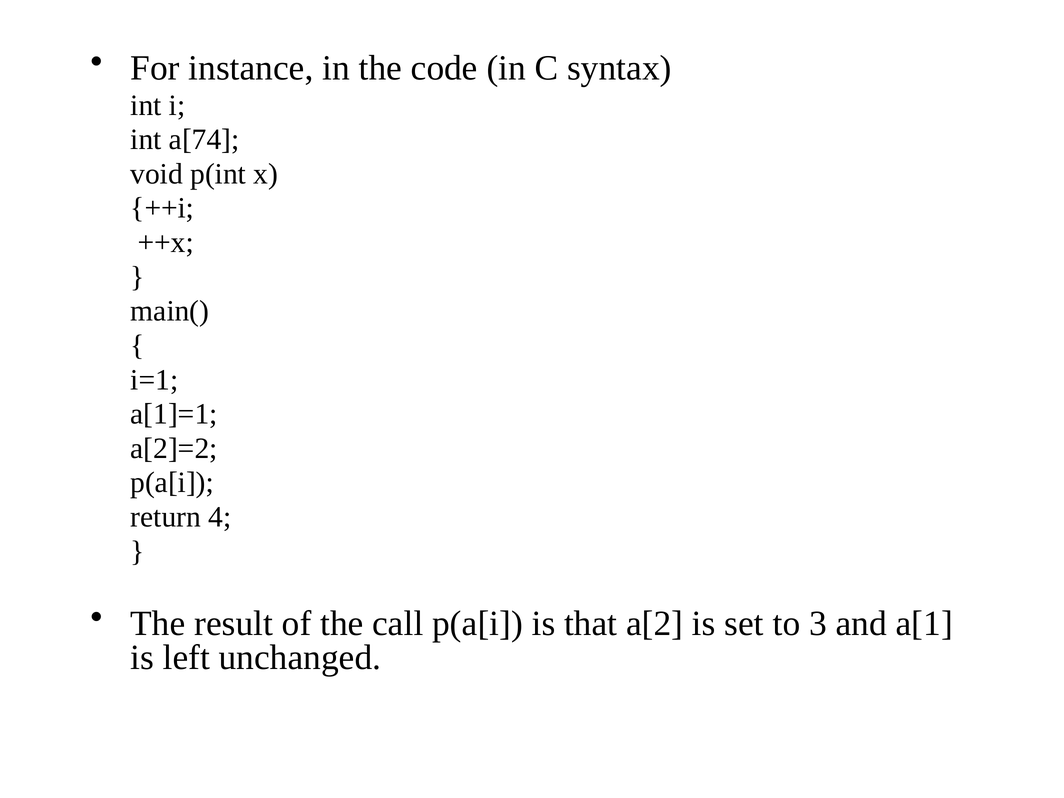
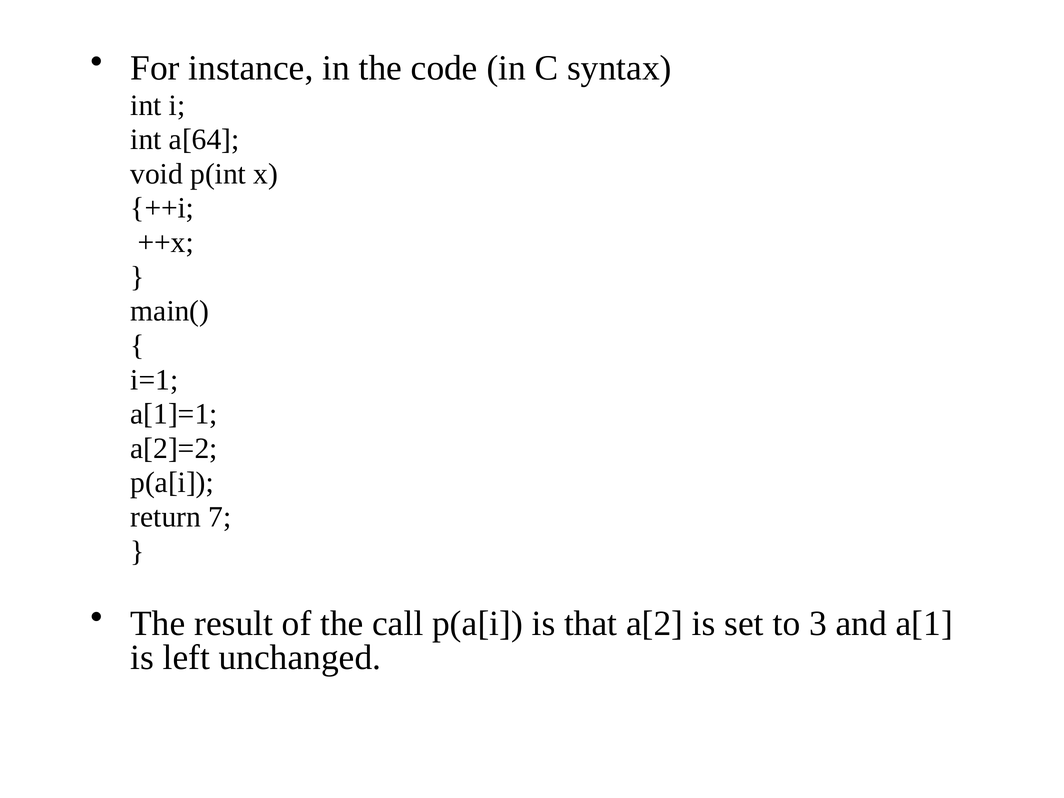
a[74: a[74 -> a[64
4: 4 -> 7
